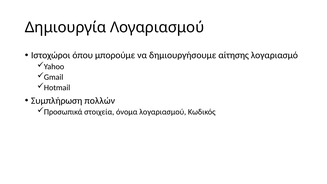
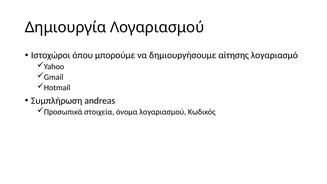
πολλών: πολλών -> andreas
